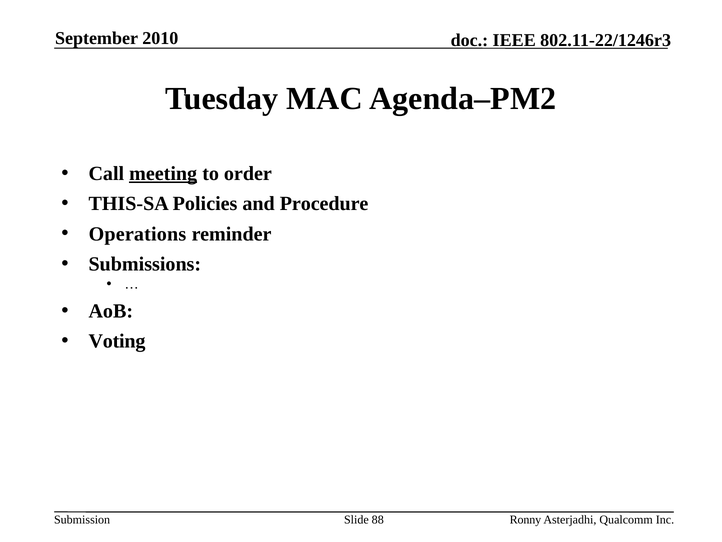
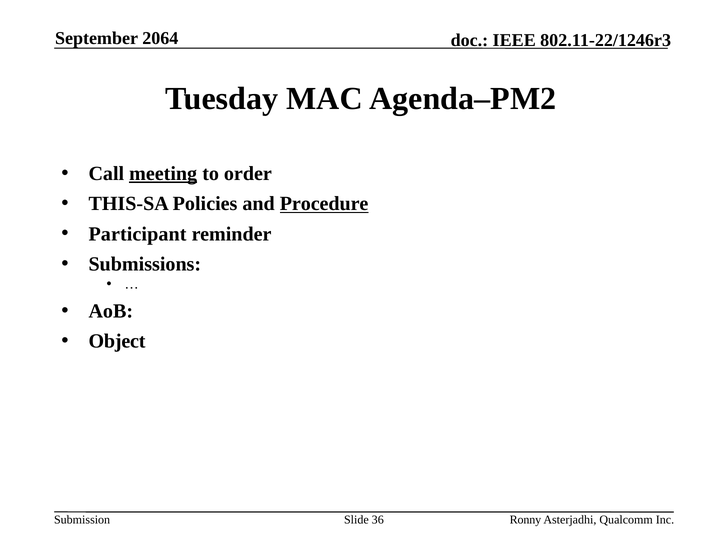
2010: 2010 -> 2064
Procedure underline: none -> present
Operations: Operations -> Participant
Voting: Voting -> Object
88: 88 -> 36
